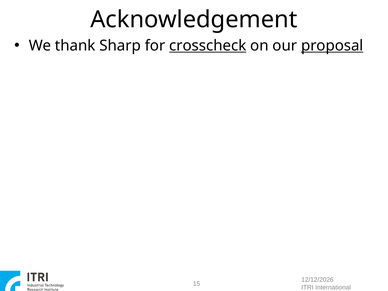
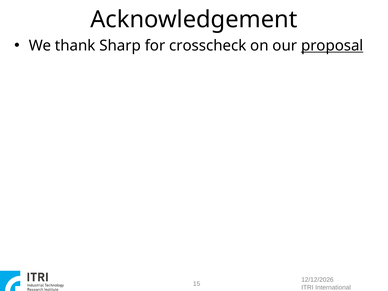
crosscheck underline: present -> none
